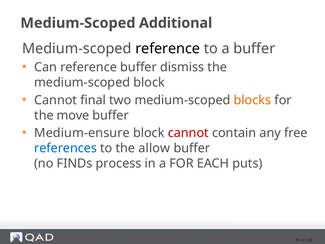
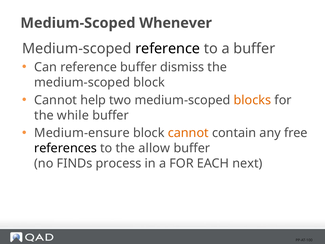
Additional: Additional -> Whenever
final: final -> help
move: move -> while
cannot at (188, 133) colour: red -> orange
references colour: blue -> black
puts: puts -> next
